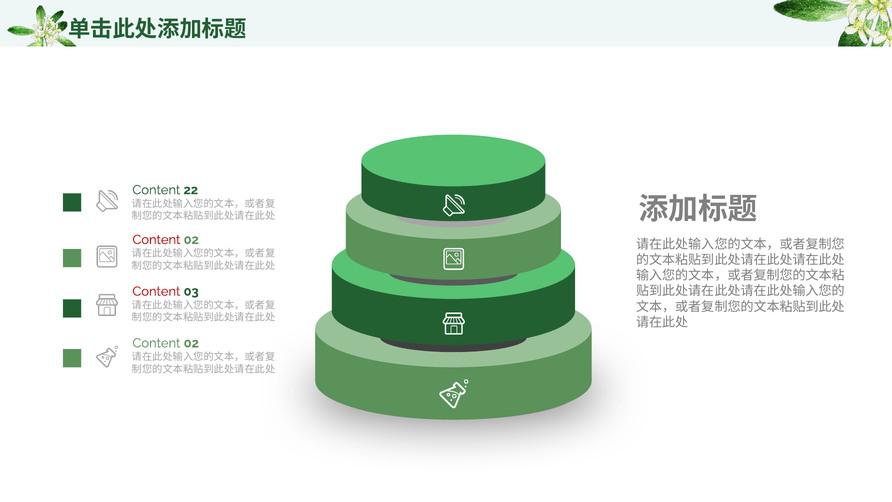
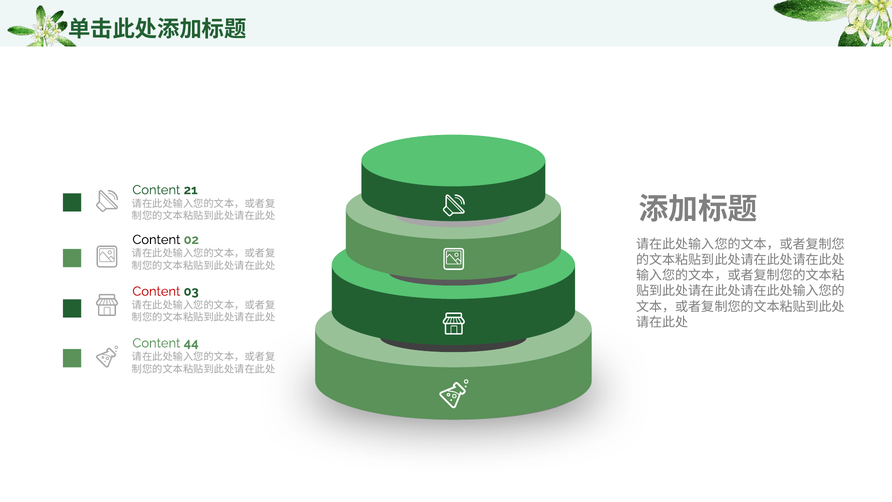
22: 22 -> 21
Content at (156, 240) colour: red -> black
02 at (191, 343): 02 -> 44
